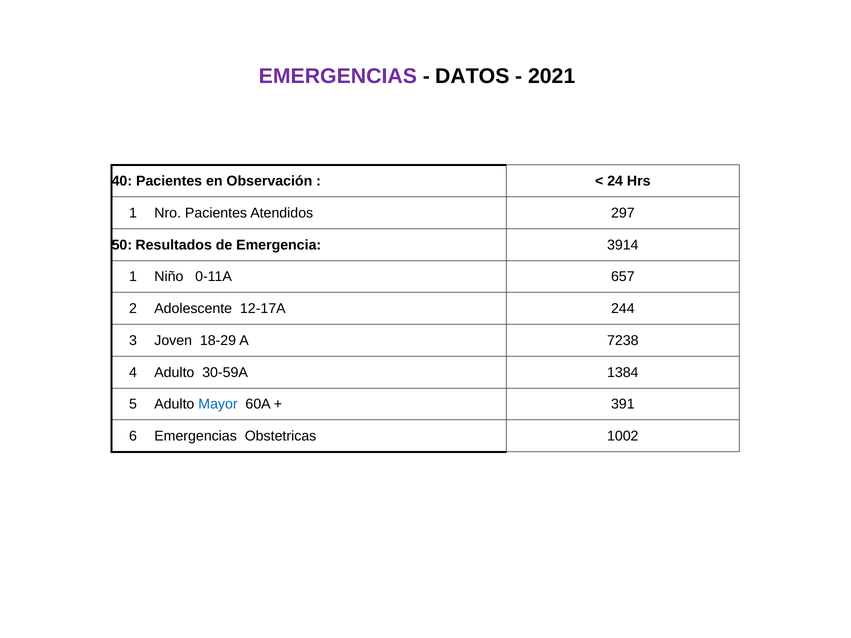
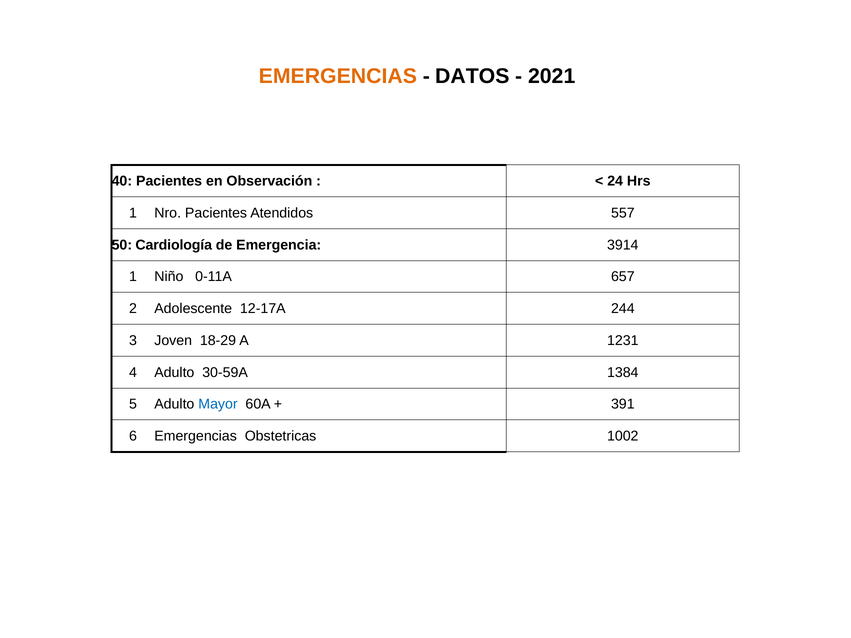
EMERGENCIAS at (338, 76) colour: purple -> orange
297: 297 -> 557
Resultados: Resultados -> Cardiología
7238: 7238 -> 1231
